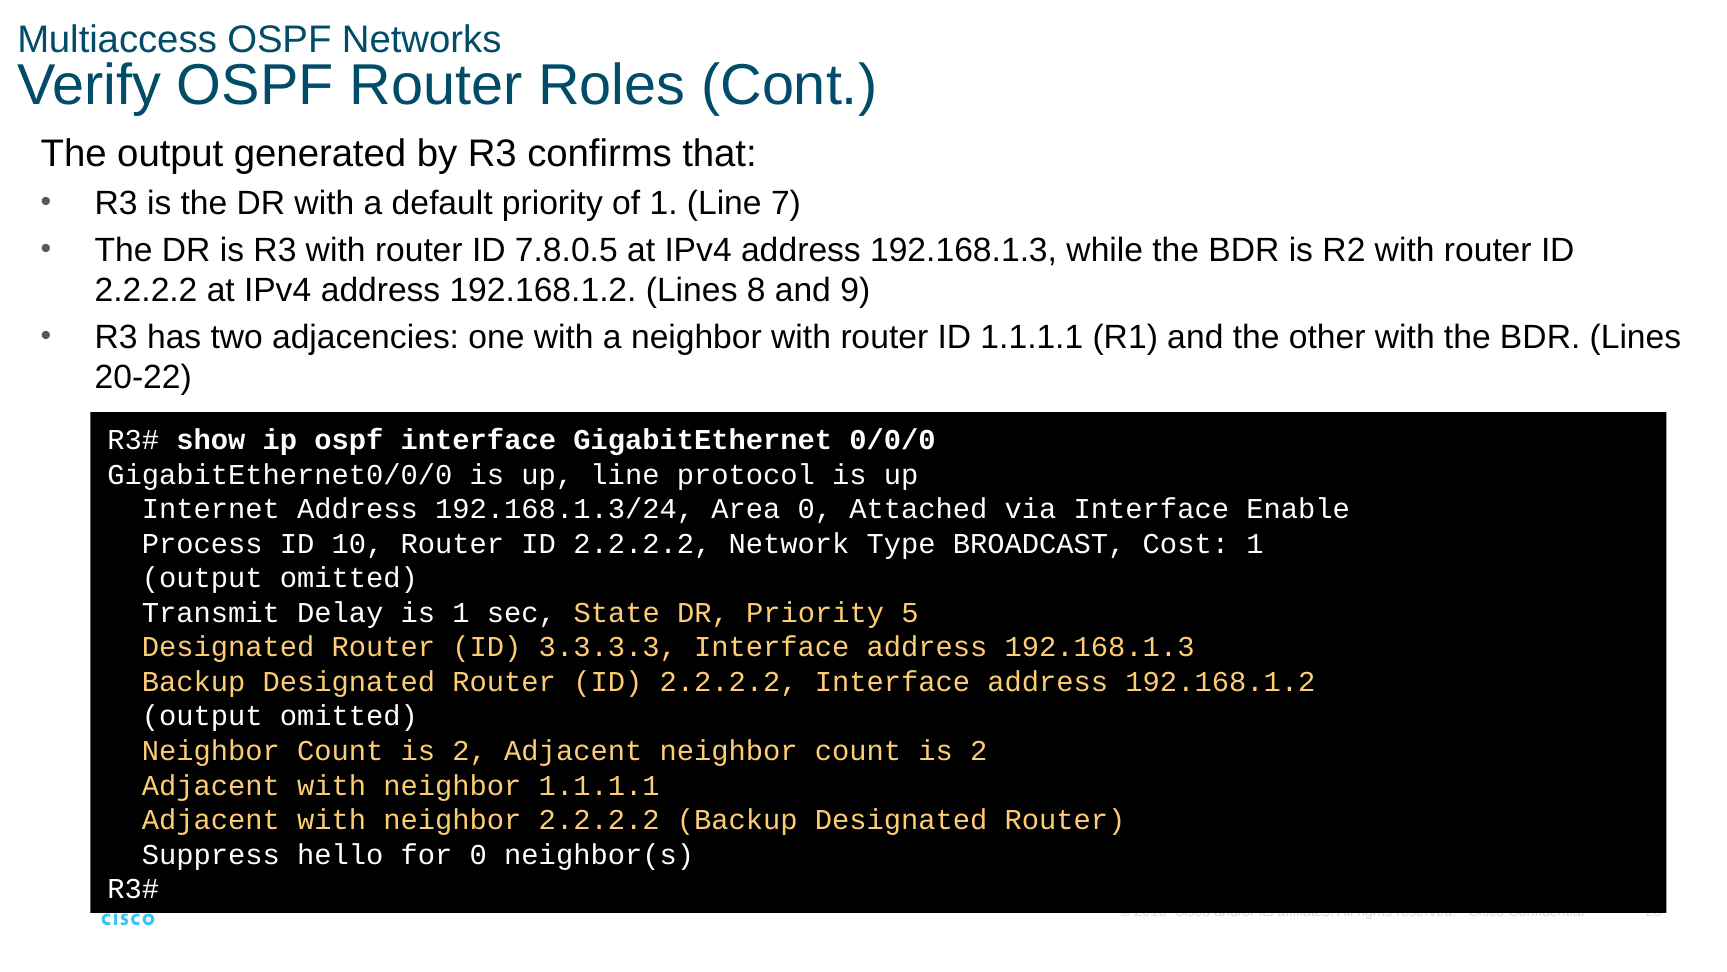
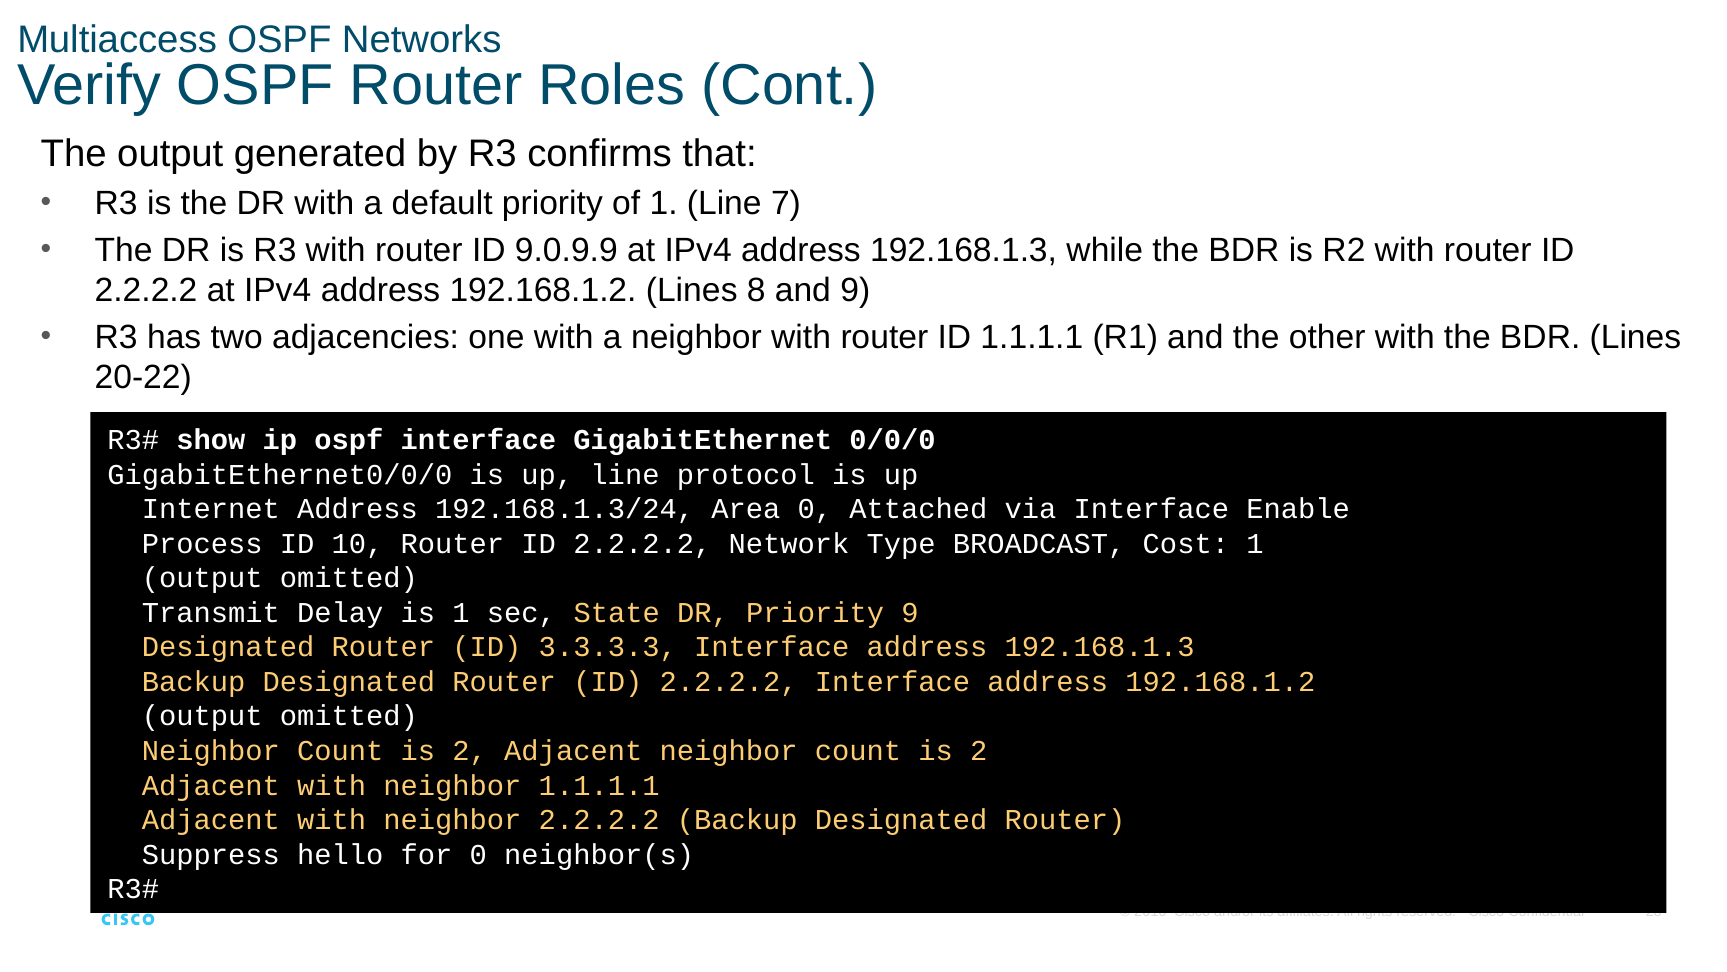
7.8.0.5: 7.8.0.5 -> 9.0.9.9
Priority 5: 5 -> 9
